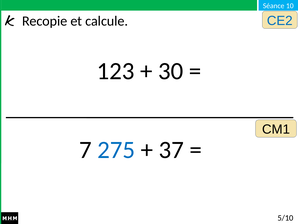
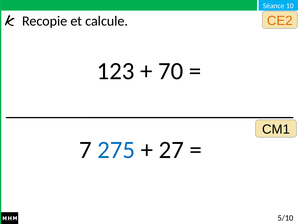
CE2 colour: blue -> orange
30: 30 -> 70
37: 37 -> 27
